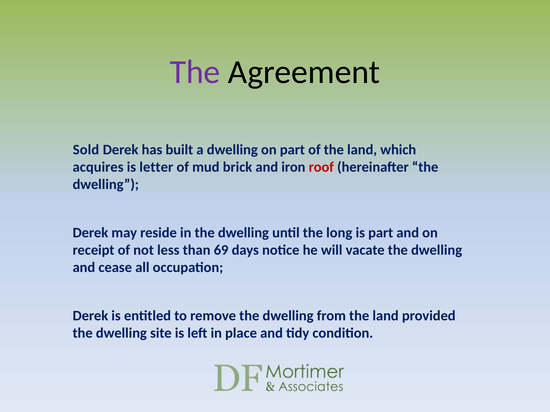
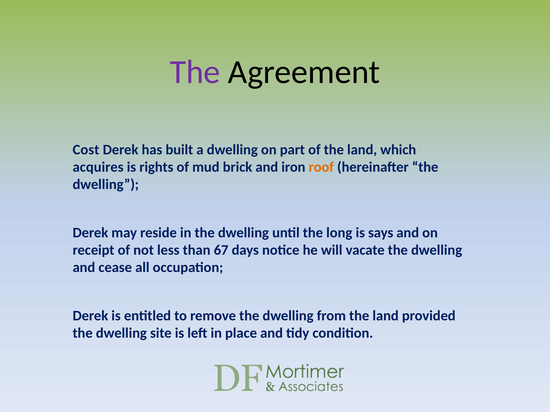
Sold: Sold -> Cost
letter: letter -> rights
roof colour: red -> orange
is part: part -> says
69: 69 -> 67
